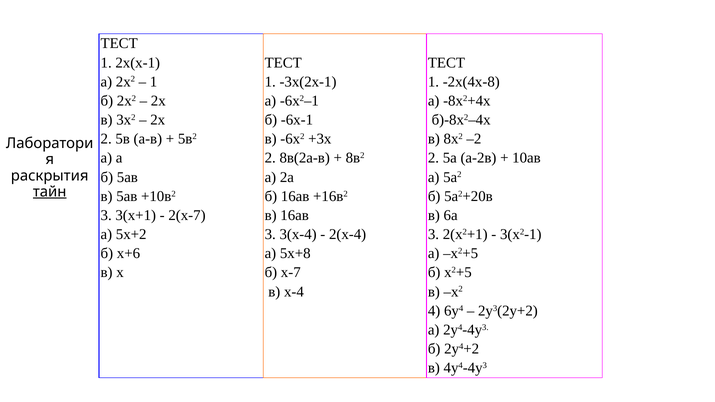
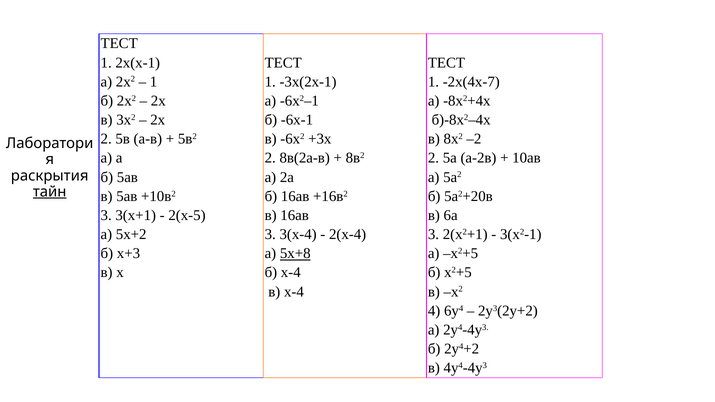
-2х(4х-8: -2х(4х-8 -> -2х(4х-7
2(х-7: 2(х-7 -> 2(х-5
х+6: х+6 -> х+3
5х+8 underline: none -> present
б х-7: х-7 -> х-4
